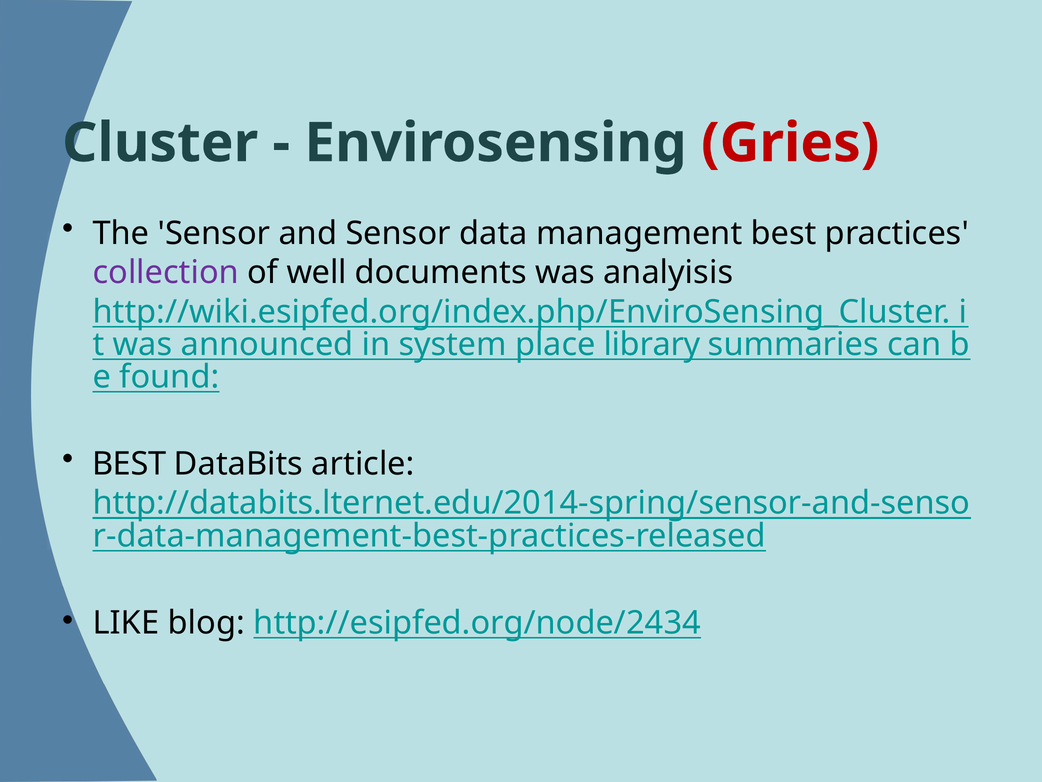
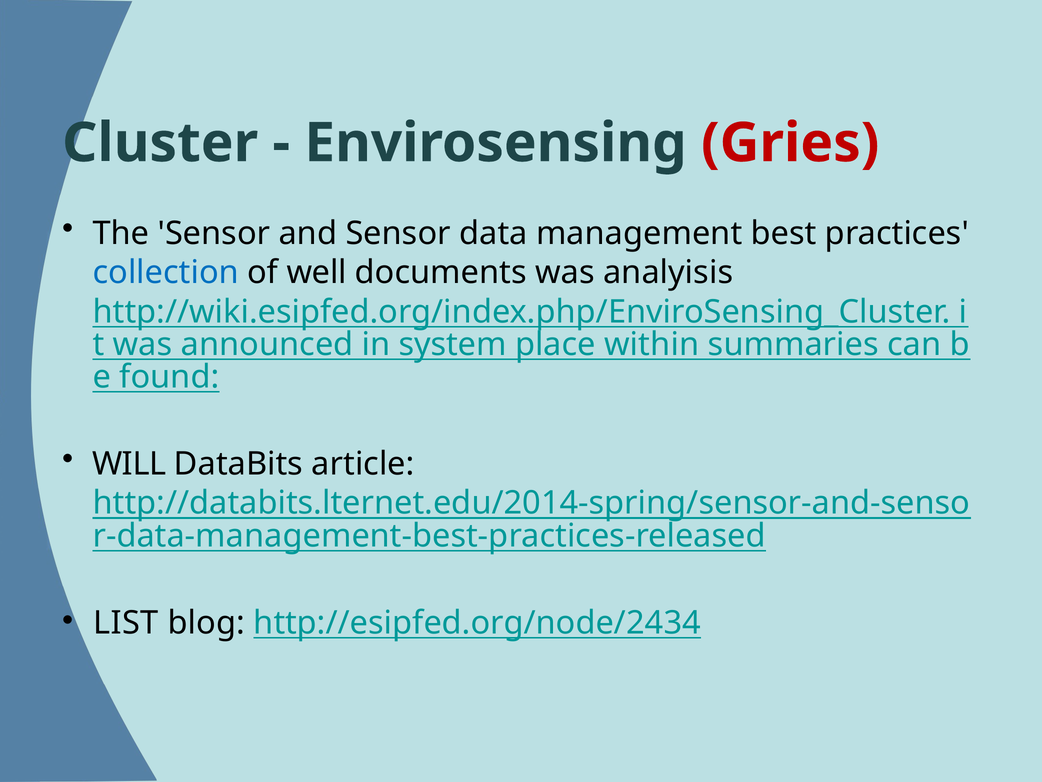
collection colour: purple -> blue
library: library -> within
BEST at (129, 464): BEST -> WILL
LIKE: LIKE -> LIST
